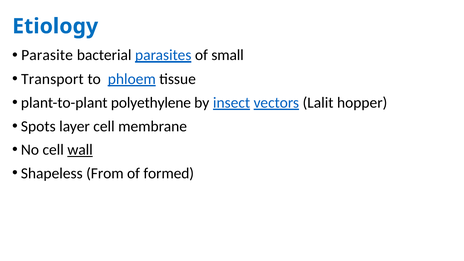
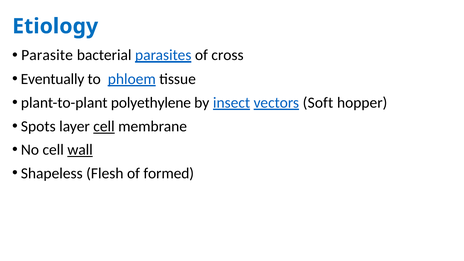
small: small -> cross
Transport: Transport -> Eventually
Lalit: Lalit -> Soft
cell at (104, 126) underline: none -> present
From: From -> Flesh
